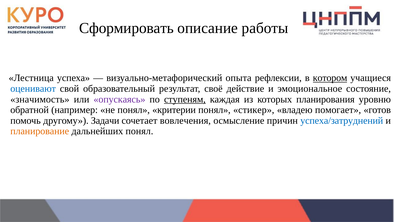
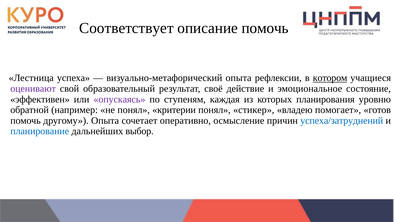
Сформировать: Сформировать -> Соответствует
описание работы: работы -> помочь
оценивают colour: blue -> purple
значимость: значимость -> эффективен
ступеням underline: present -> none
другому Задачи: Задачи -> Опыта
вовлечения: вовлечения -> оперативно
планирование colour: orange -> blue
дальнейших понял: понял -> выбор
